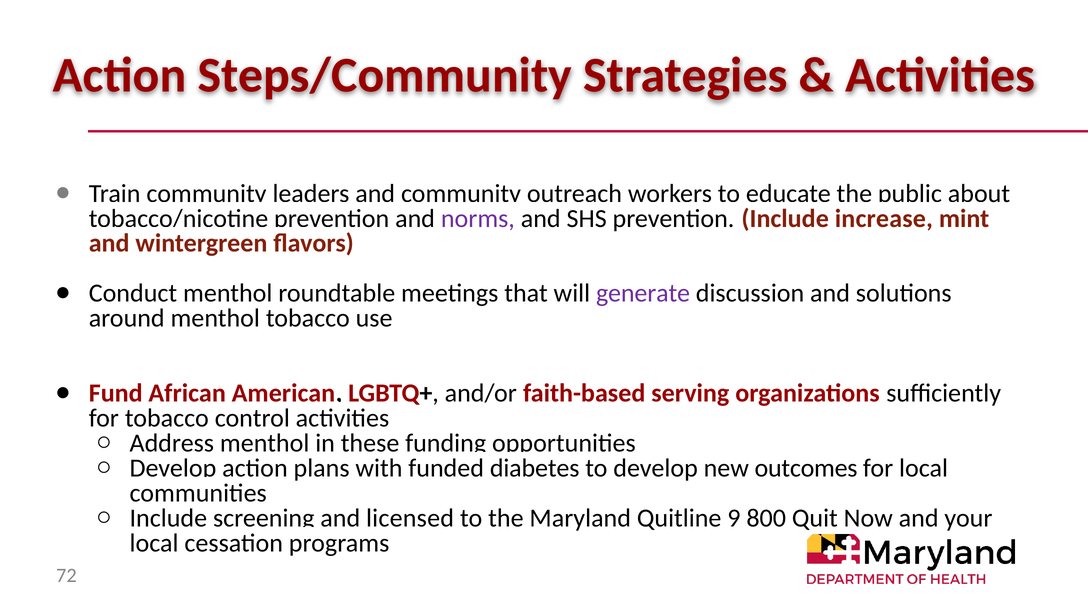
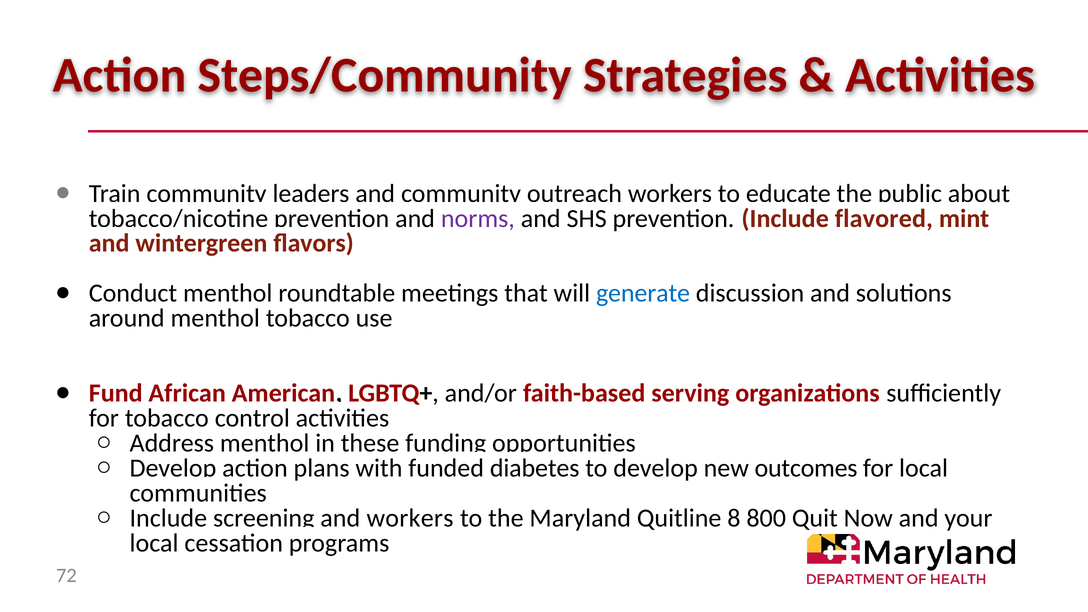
increase: increase -> flavored
generate colour: purple -> blue
licensed at (410, 518): licensed -> workers
9: 9 -> 8
